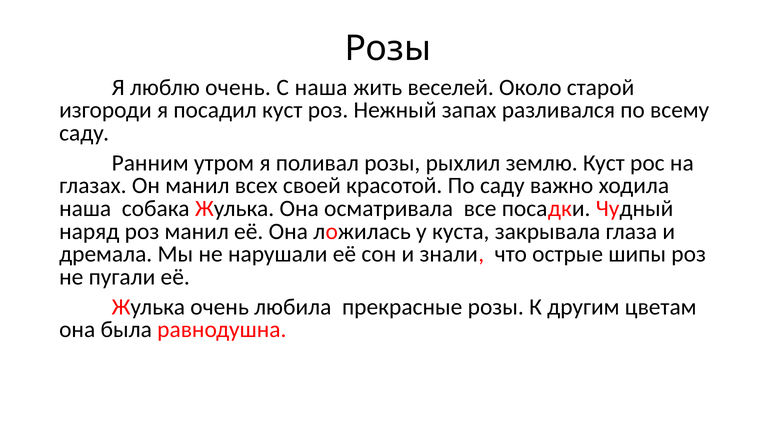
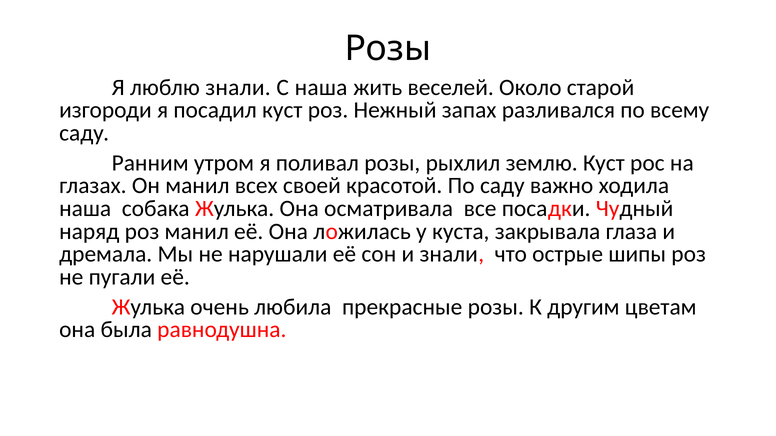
люблю очень: очень -> знали
